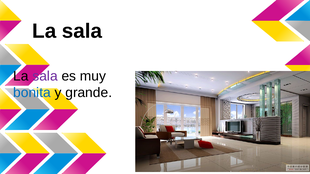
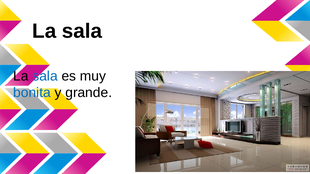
sala at (45, 76) colour: purple -> blue
